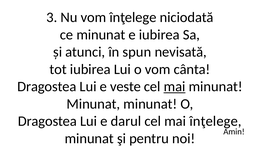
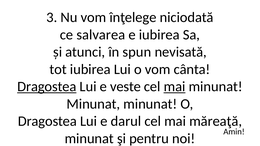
ce minunat: minunat -> salvarea
Dragostea at (47, 87) underline: none -> present
mai înţelege: înţelege -> măreaţă
